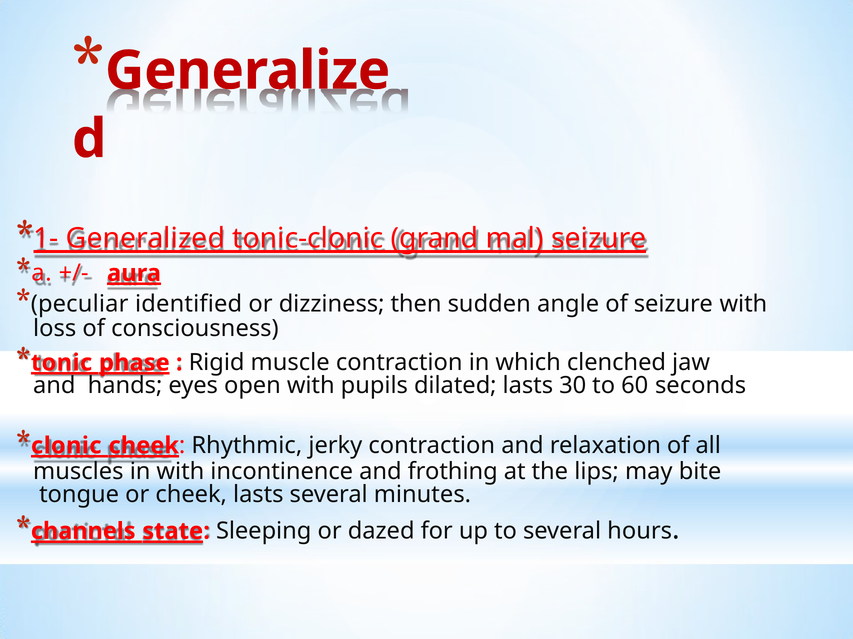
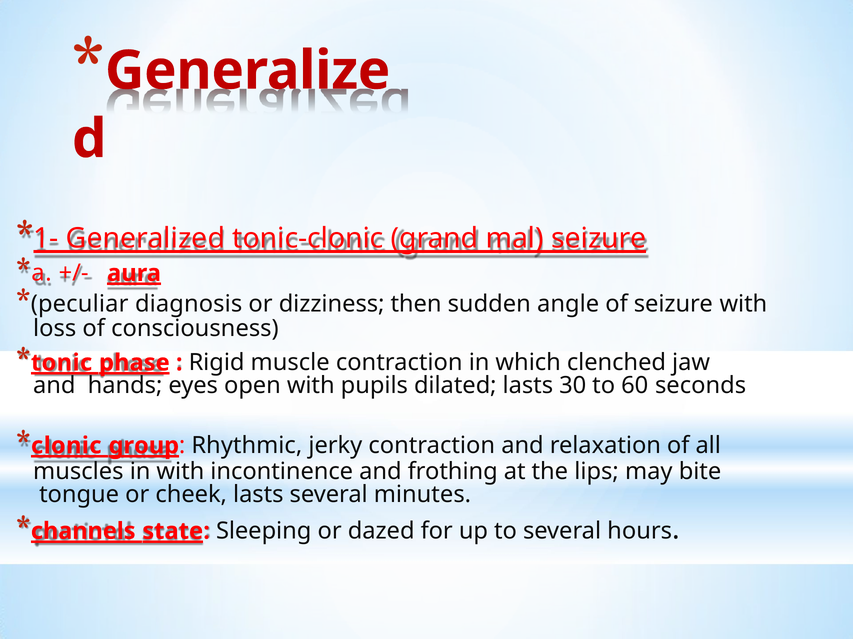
identified: identified -> diagnosis
clonic cheek: cheek -> group
